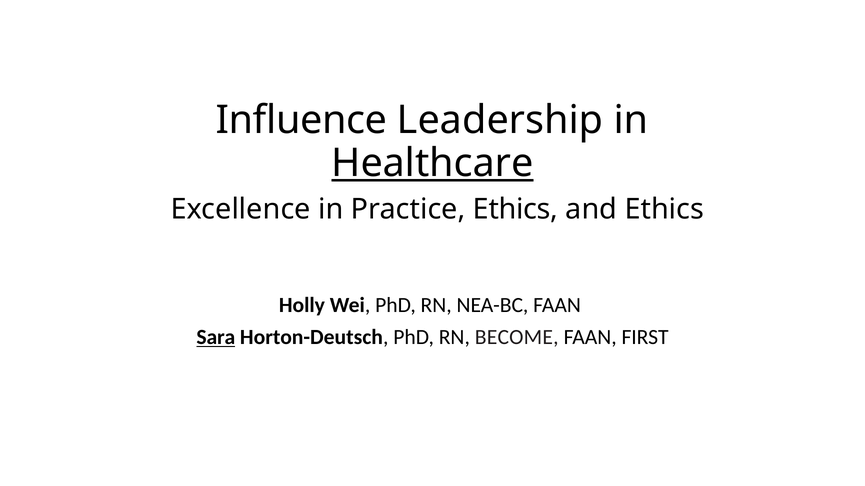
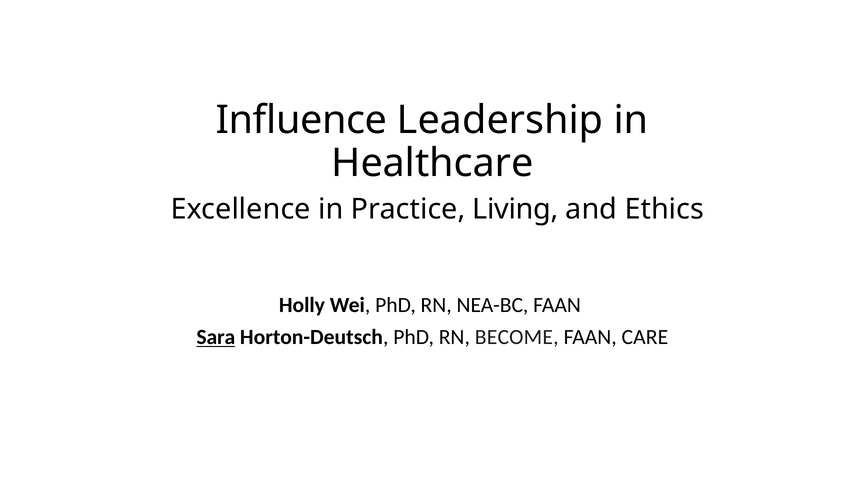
Healthcare underline: present -> none
Practice Ethics: Ethics -> Living
FIRST: FIRST -> CARE
